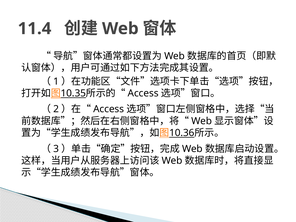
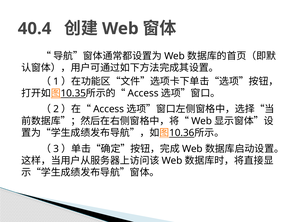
11.4: 11.4 -> 40.4
